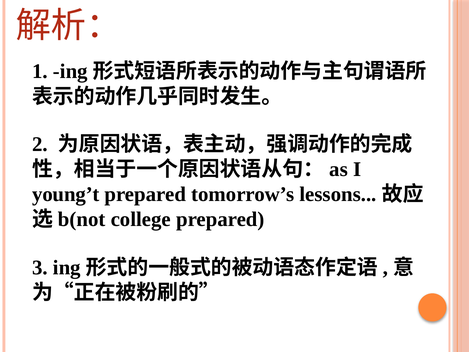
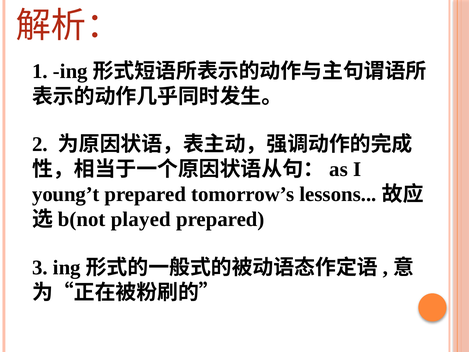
college: college -> played
